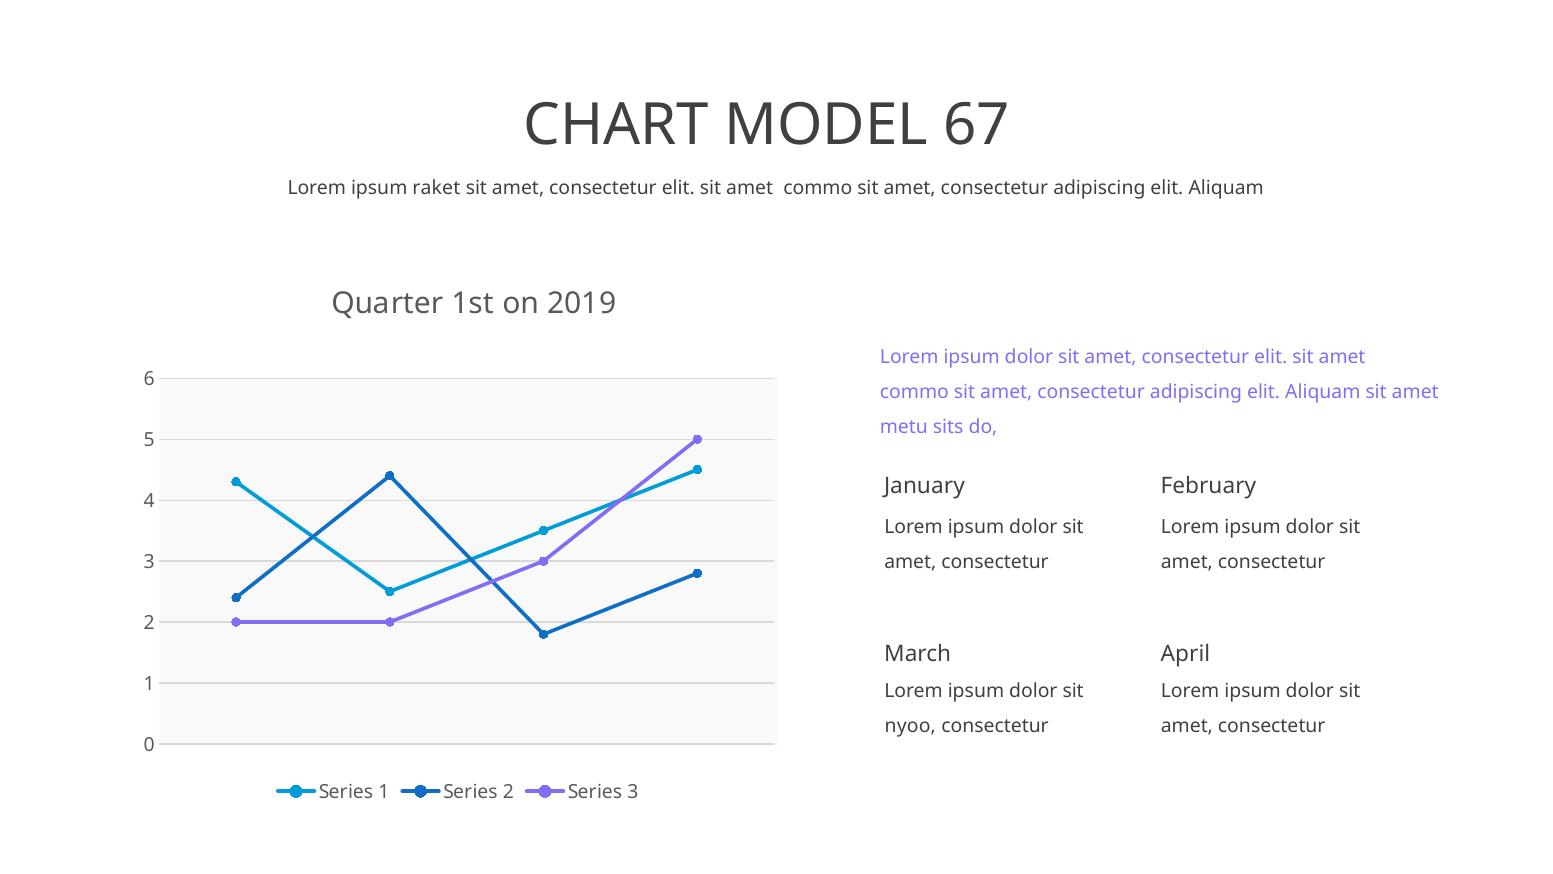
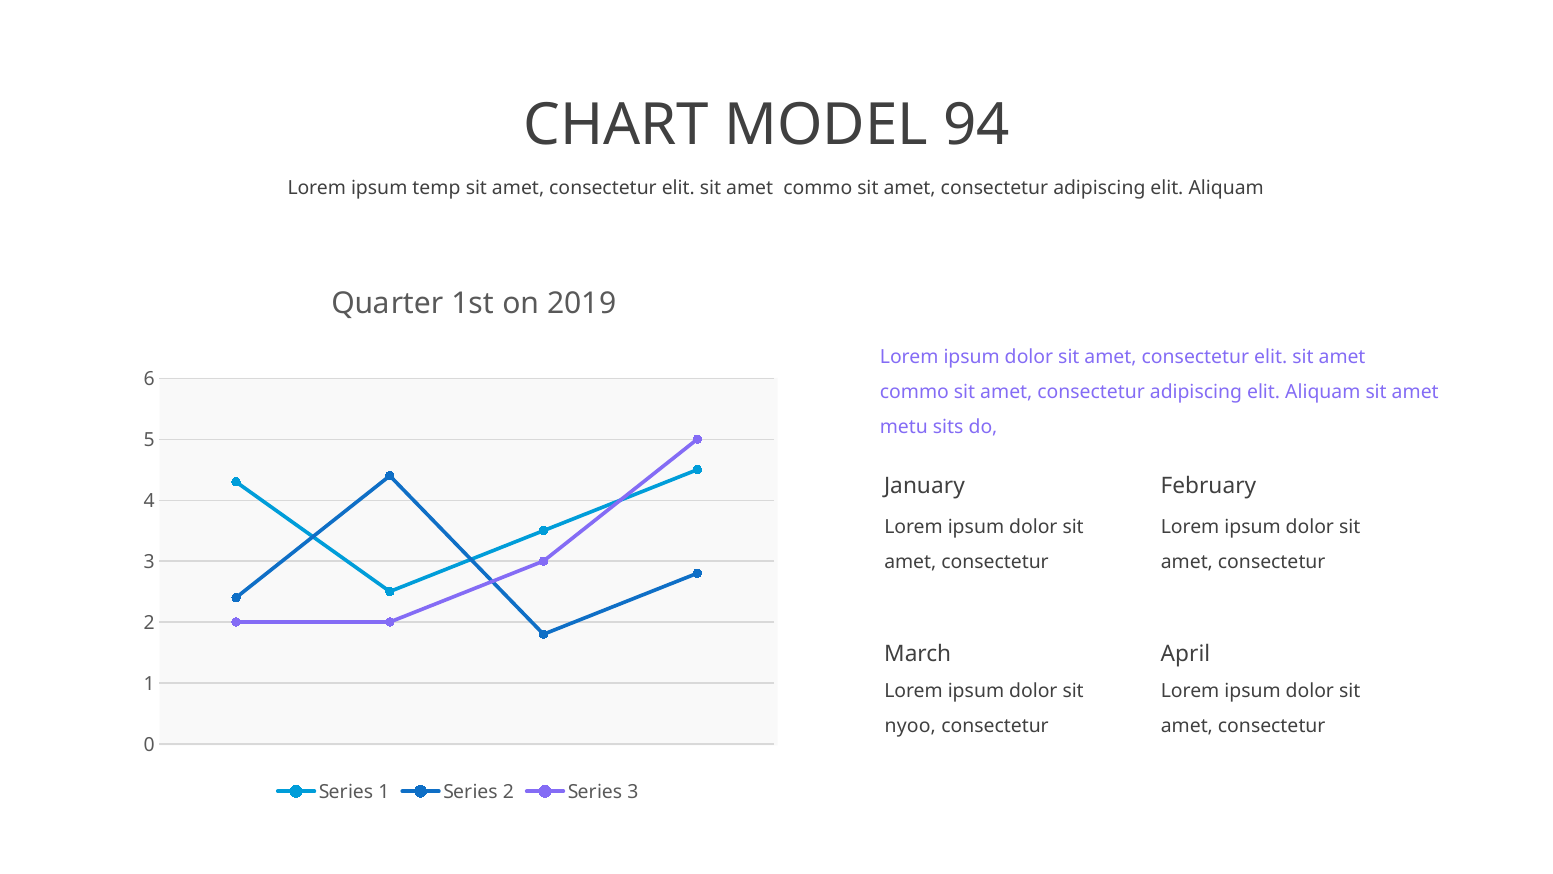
67: 67 -> 94
raket: raket -> temp
